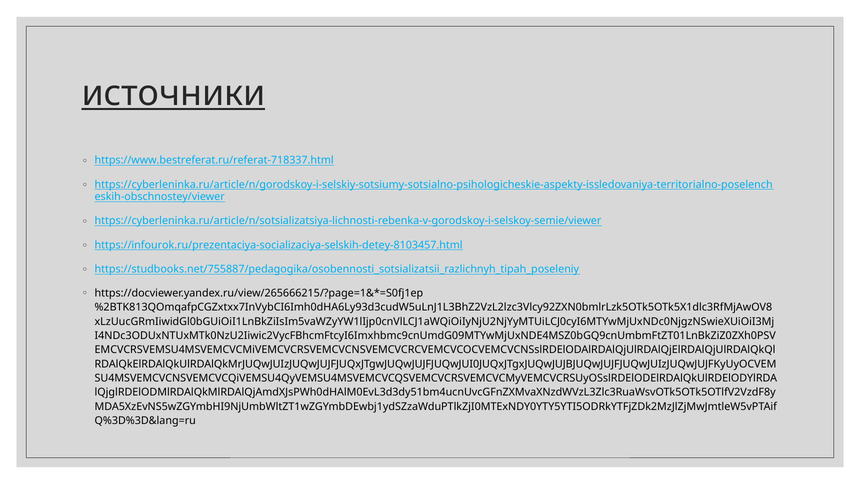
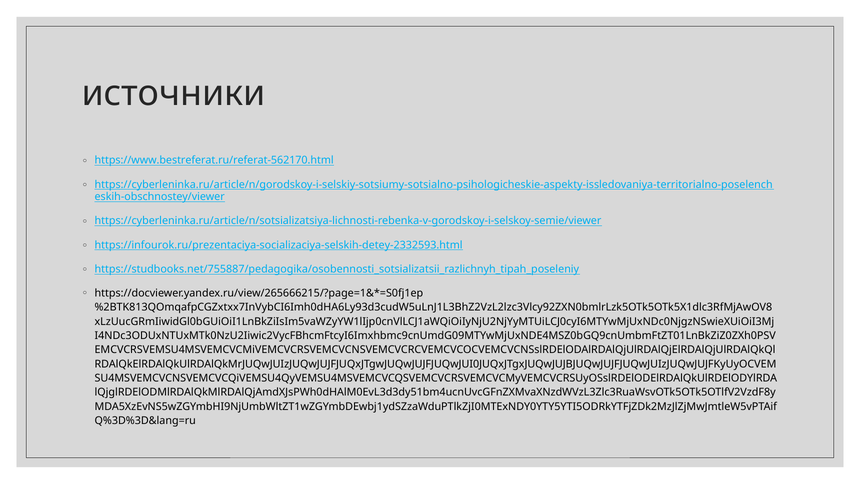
источники underline: present -> none
https://www.bestreferat.ru/referat-718337.html: https://www.bestreferat.ru/referat-718337.html -> https://www.bestreferat.ru/referat-562170.html
https://infourok.ru/prezentaciya-socializaciya-selskih-detey-8103457.html: https://infourok.ru/prezentaciya-socializaciya-selskih-detey-8103457.html -> https://infourok.ru/prezentaciya-socializaciya-selskih-detey-2332593.html
